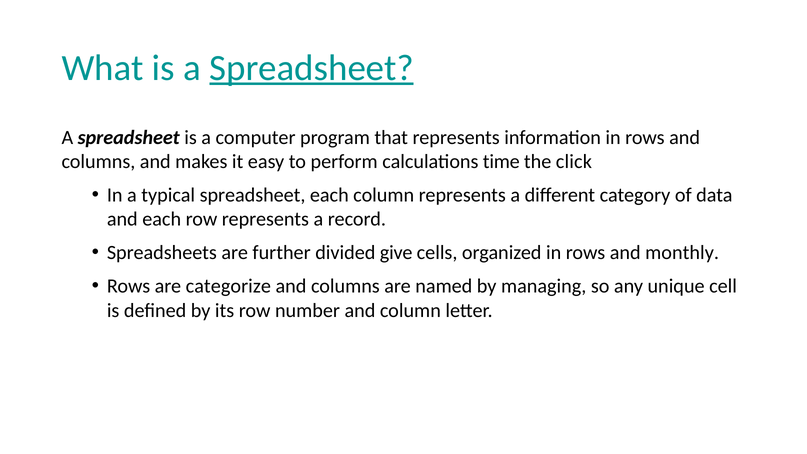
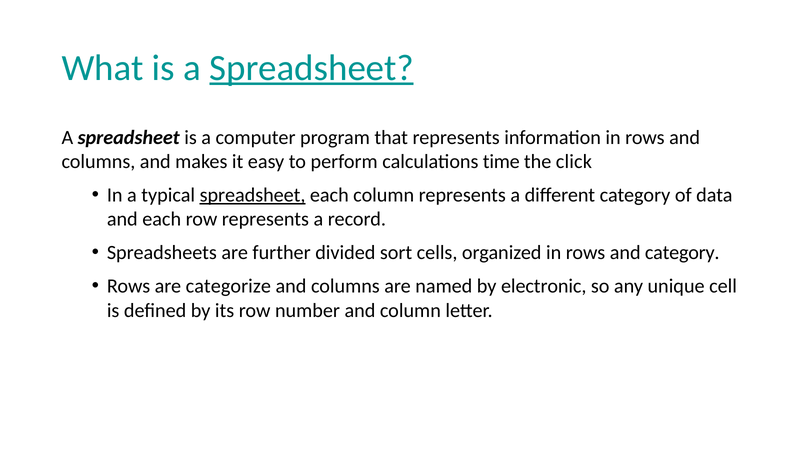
spreadsheet at (253, 195) underline: none -> present
give: give -> sort
and monthly: monthly -> category
managing: managing -> electronic
